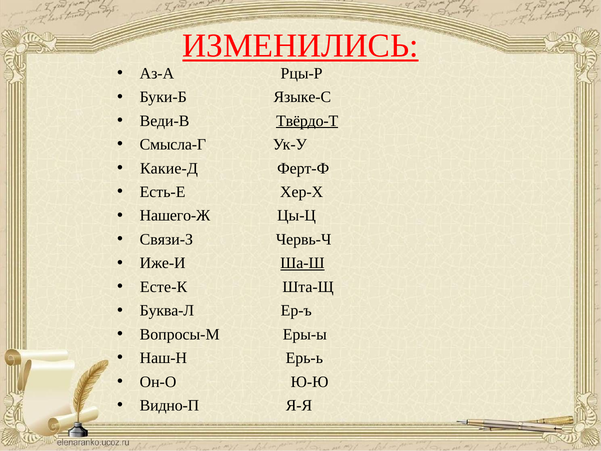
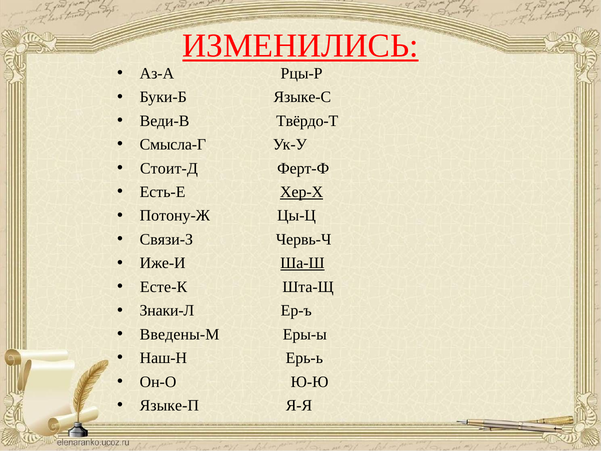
Твёрдо-Т underline: present -> none
Какие-Д: Какие-Д -> Стоит-Д
Хер-Х underline: none -> present
Нашего-Ж: Нашего-Ж -> Потону-Ж
Буква-Л: Буква-Л -> Знаки-Л
Вопросы-М: Вопросы-М -> Введены-М
Видно-П: Видно-П -> Языке-П
